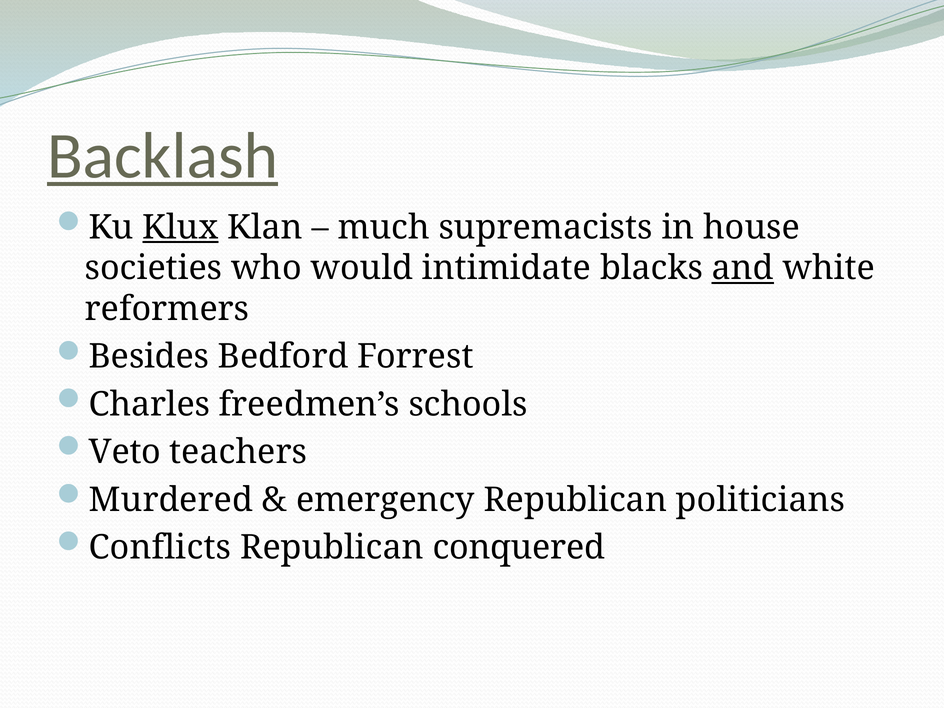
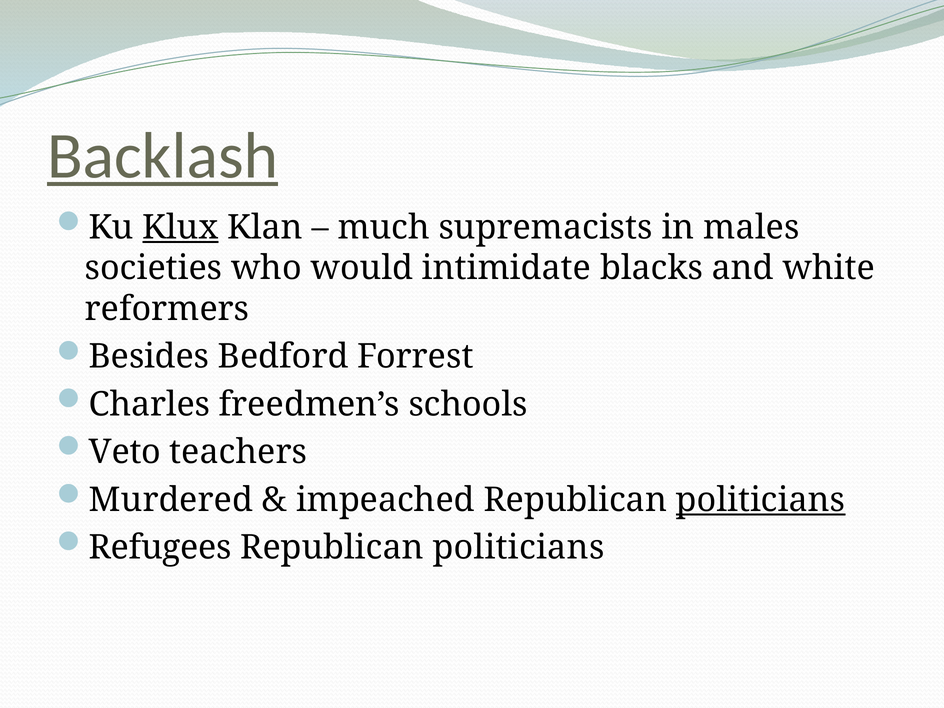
house: house -> males
and underline: present -> none
emergency: emergency -> impeached
politicians at (761, 500) underline: none -> present
Conflicts: Conflicts -> Refugees
conquered at (519, 547): conquered -> politicians
